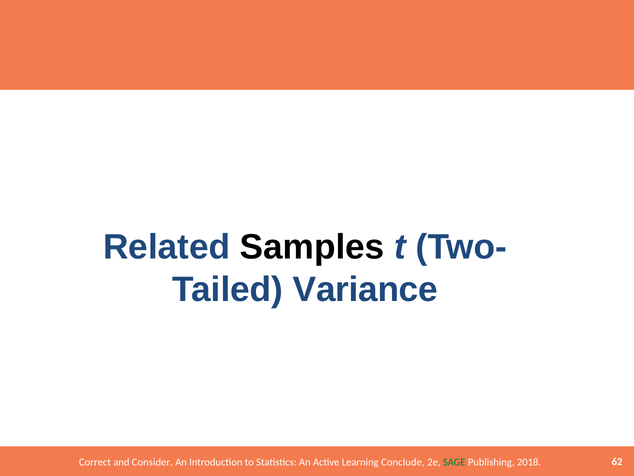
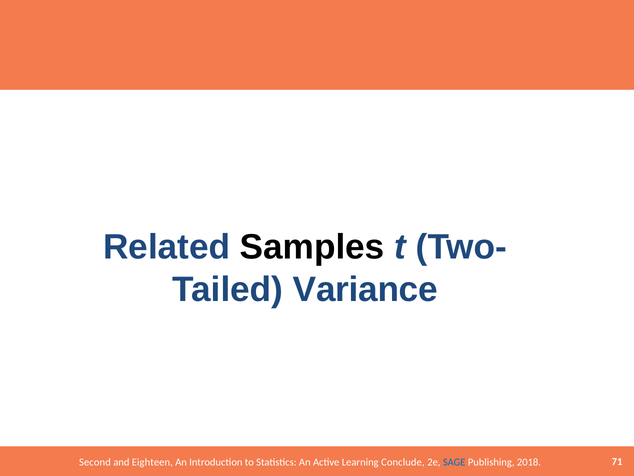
Correct: Correct -> Second
Consider: Consider -> Eighteen
SAGE colour: green -> blue
62: 62 -> 71
